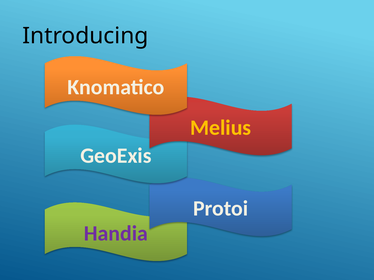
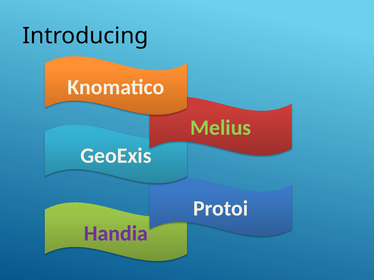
Melius colour: yellow -> light green
